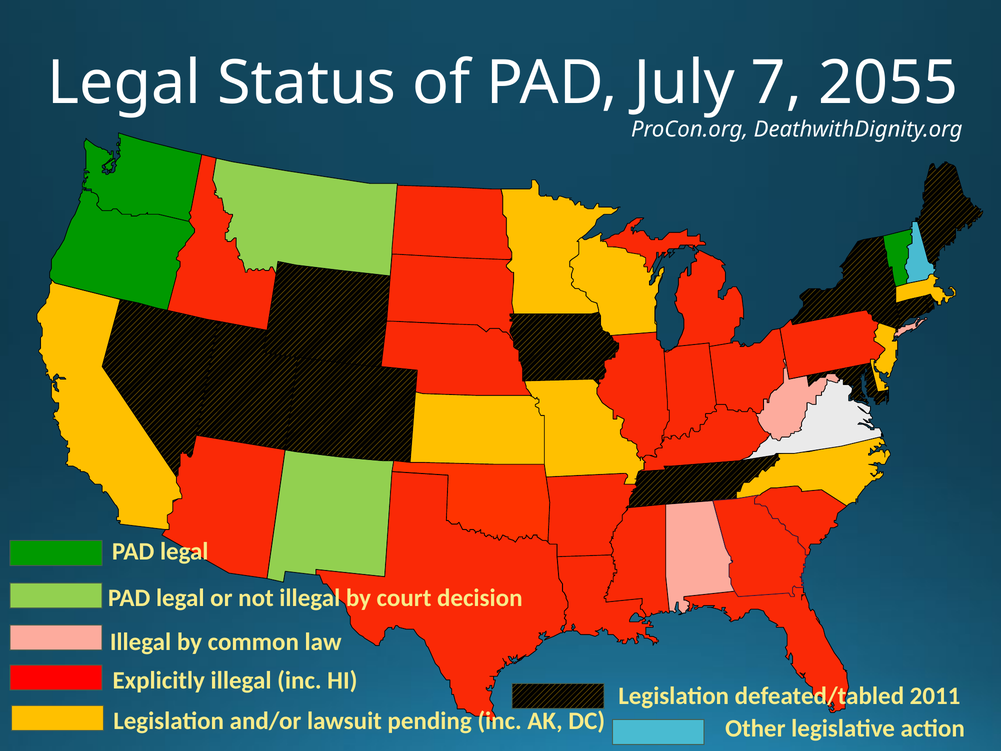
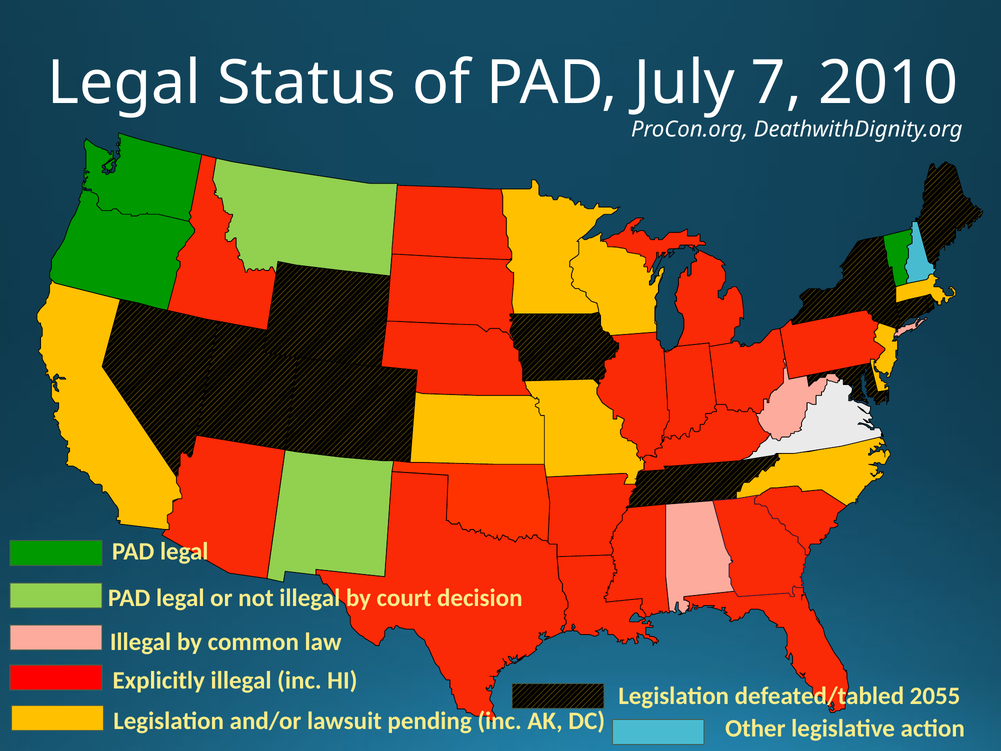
2055: 2055 -> 2010
2011: 2011 -> 2055
